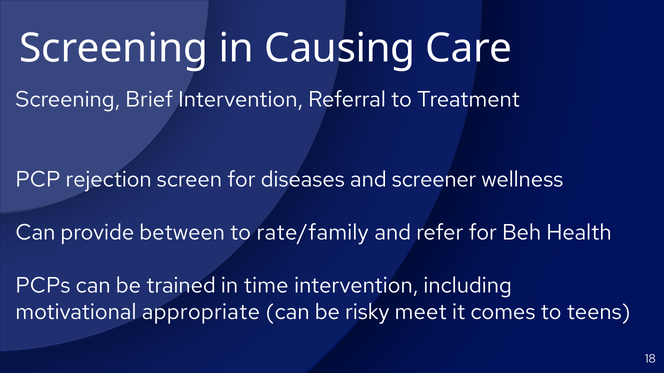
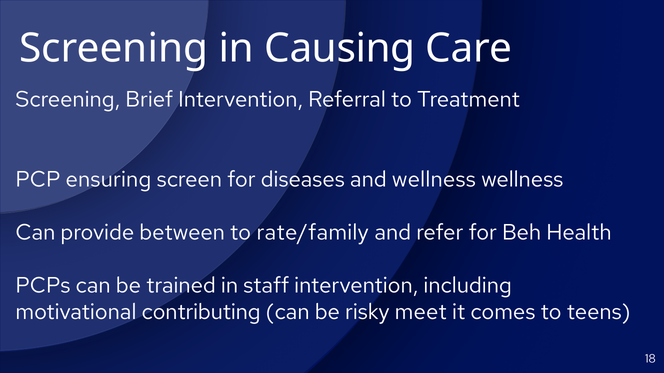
rejection: rejection -> ensuring
and screener: screener -> wellness
time: time -> staff
appropriate: appropriate -> contributing
